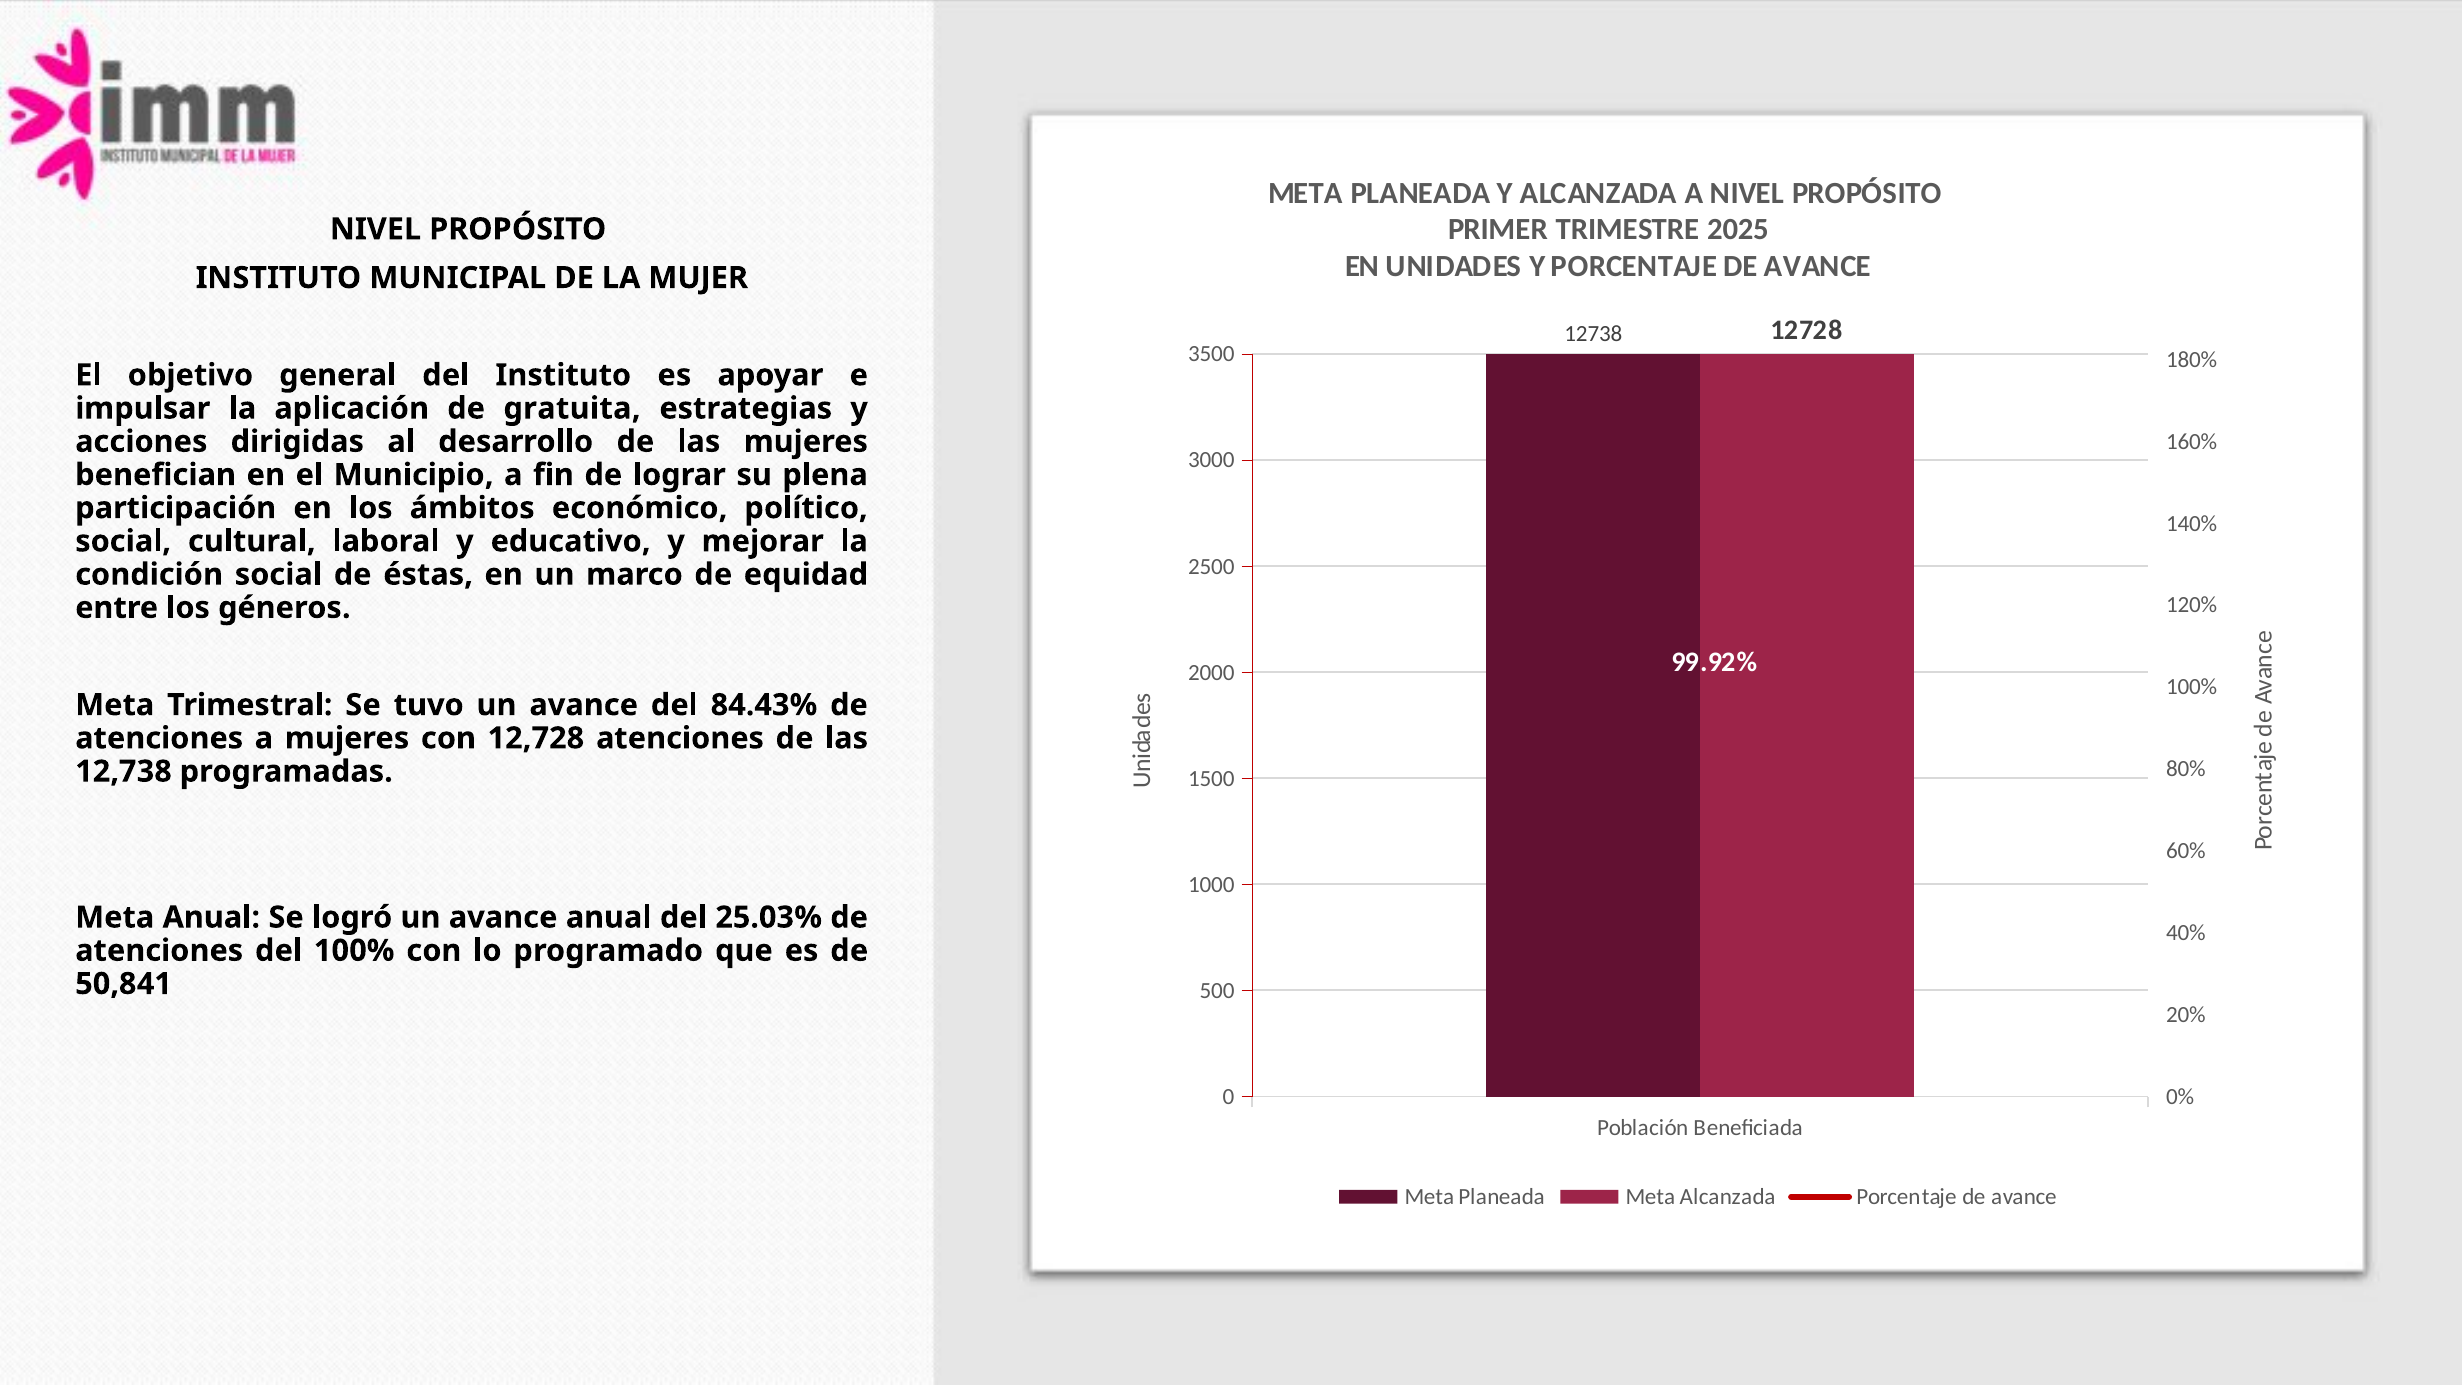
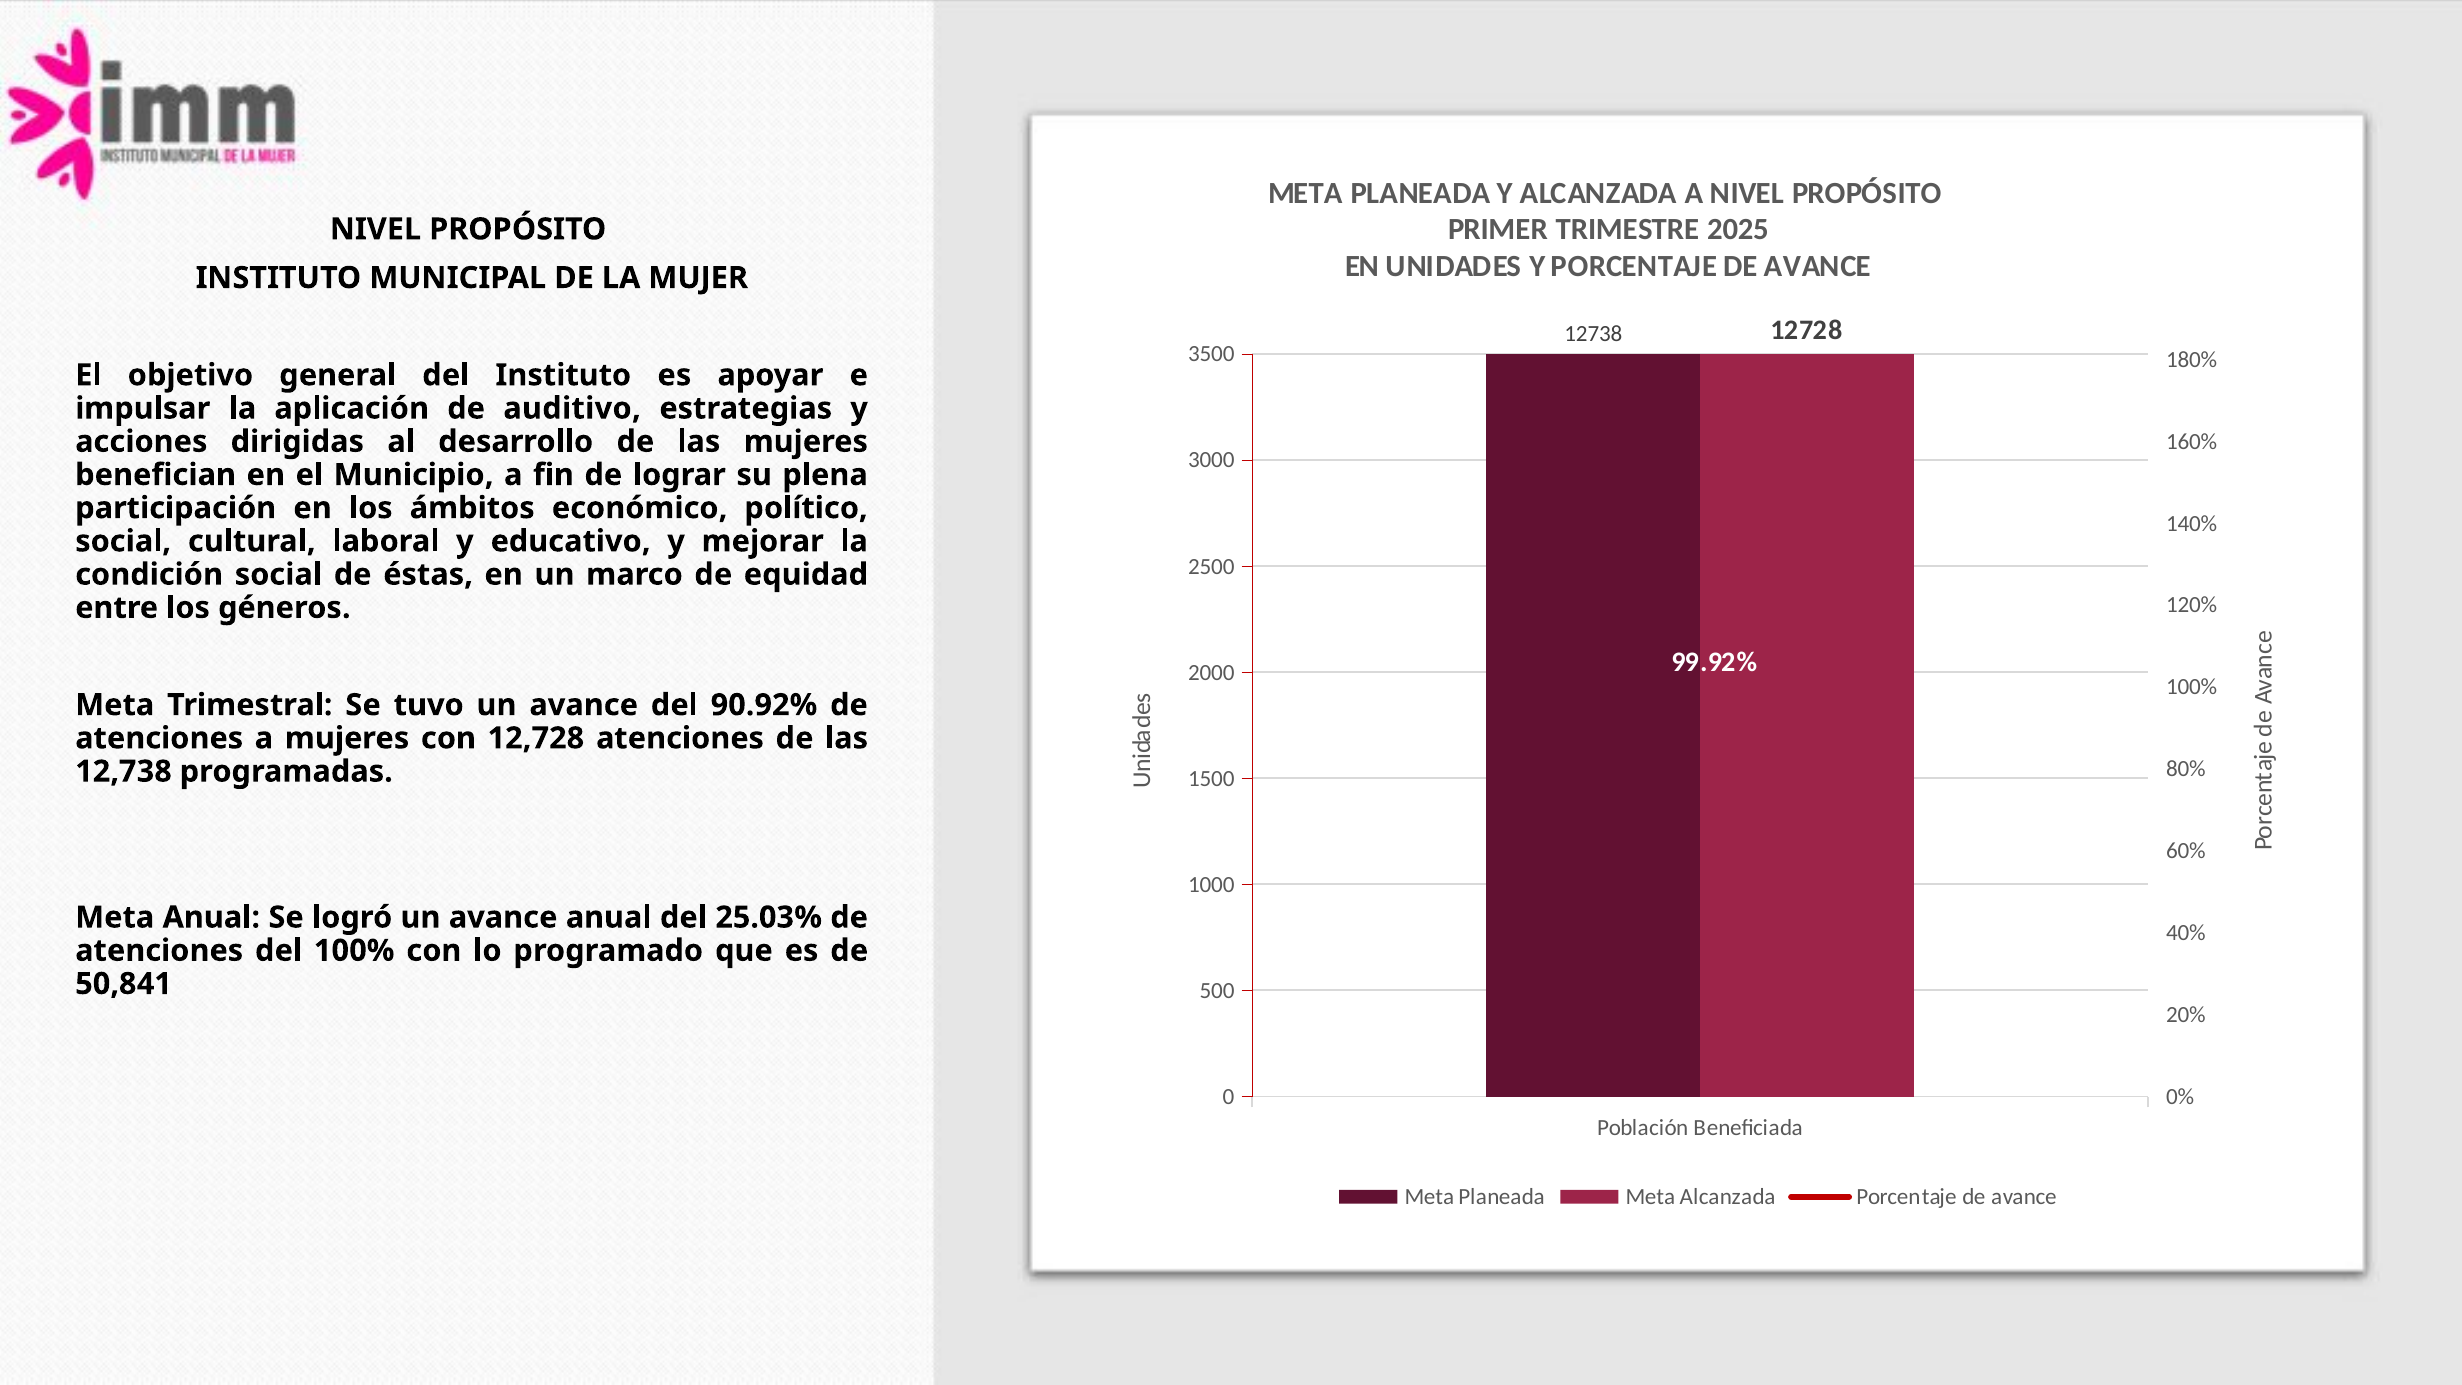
gratuita: gratuita -> auditivo
84.43%: 84.43% -> 90.92%
